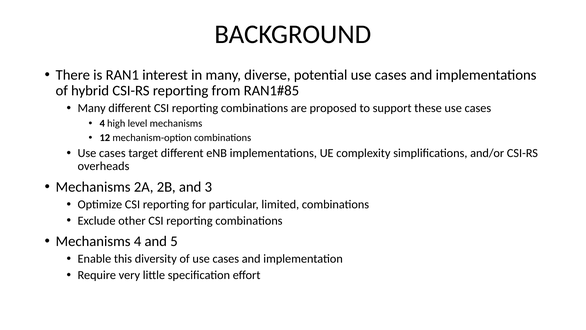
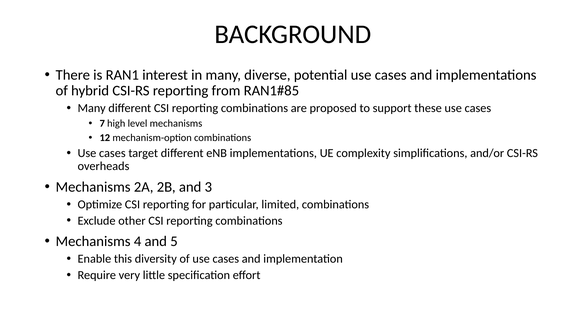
4 at (102, 123): 4 -> 7
